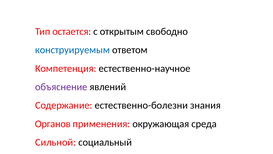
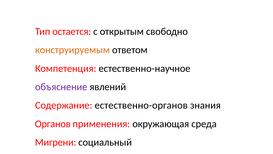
конструируемым colour: blue -> orange
естественно-болезни: естественно-болезни -> естественно-органов
Сильной: Сильной -> Мигрени
